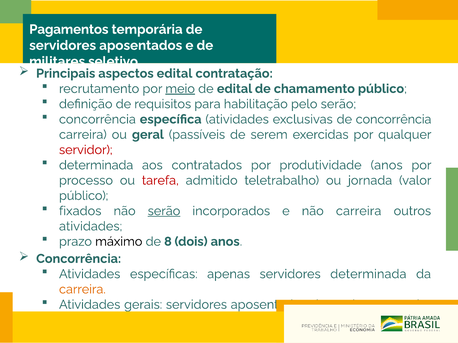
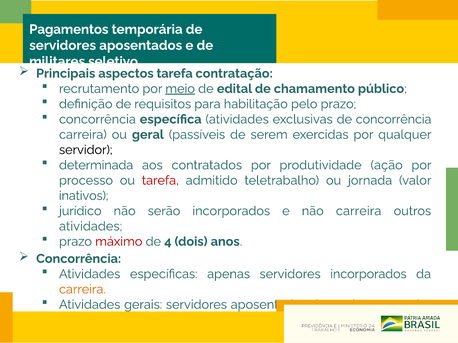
aspectos edital: edital -> tarefa
pelo serão: serão -> prazo
servidor colour: red -> black
produtividade anos: anos -> ação
público at (84, 196): público -> inativos
fixados: fixados -> jurídico
serão at (164, 211) underline: present -> none
máximo colour: black -> red
8: 8 -> 4
servidores determinada: determinada -> incorporados
